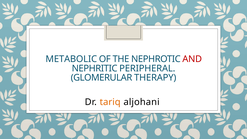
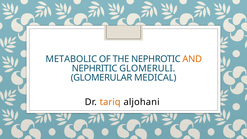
AND colour: red -> orange
PERIPHERAL: PERIPHERAL -> GLOMERULI
THERAPY: THERAPY -> MEDICAL
